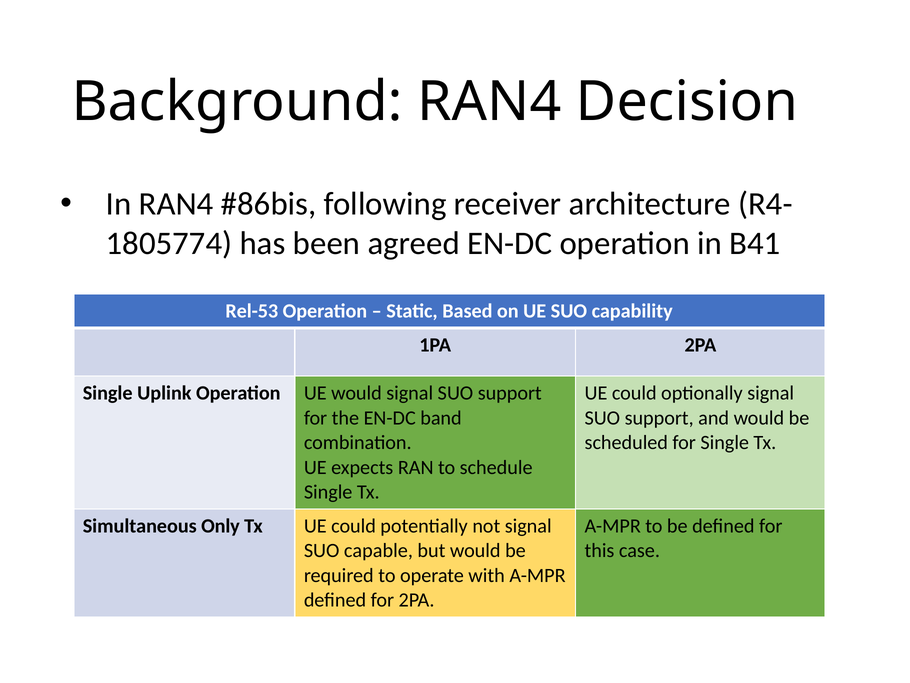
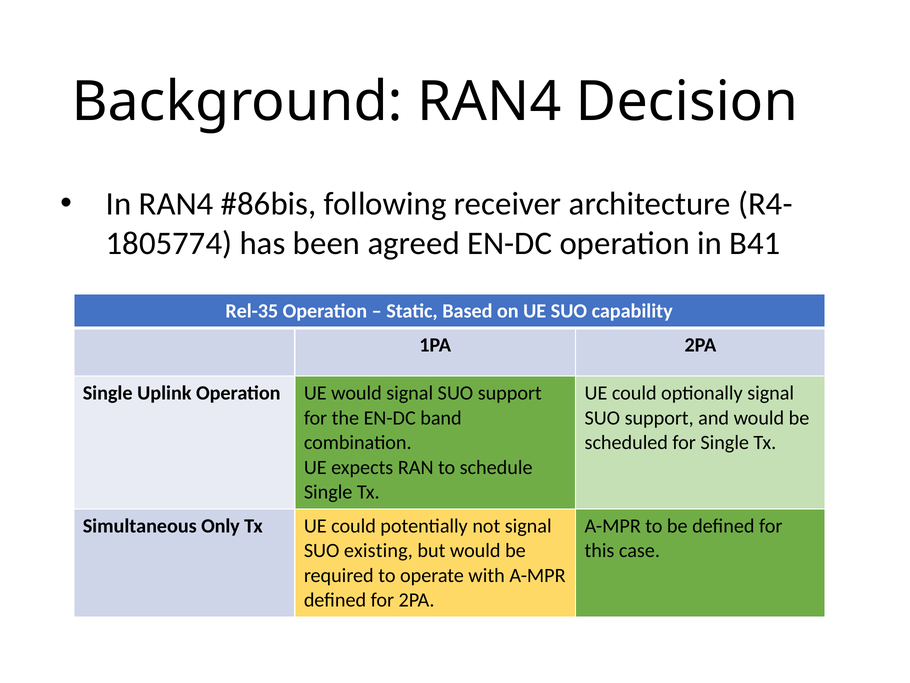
Rel-53: Rel-53 -> Rel-35
capable: capable -> existing
